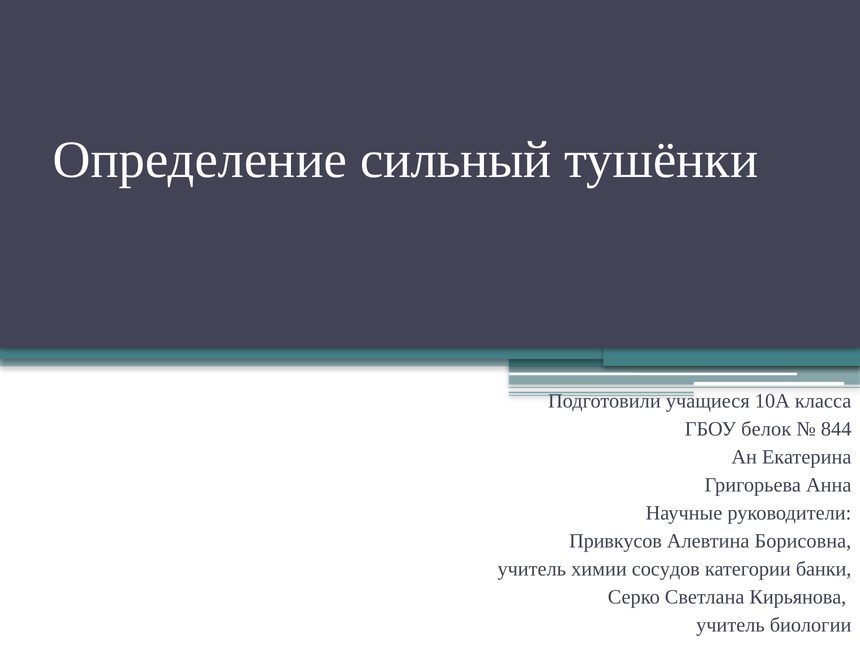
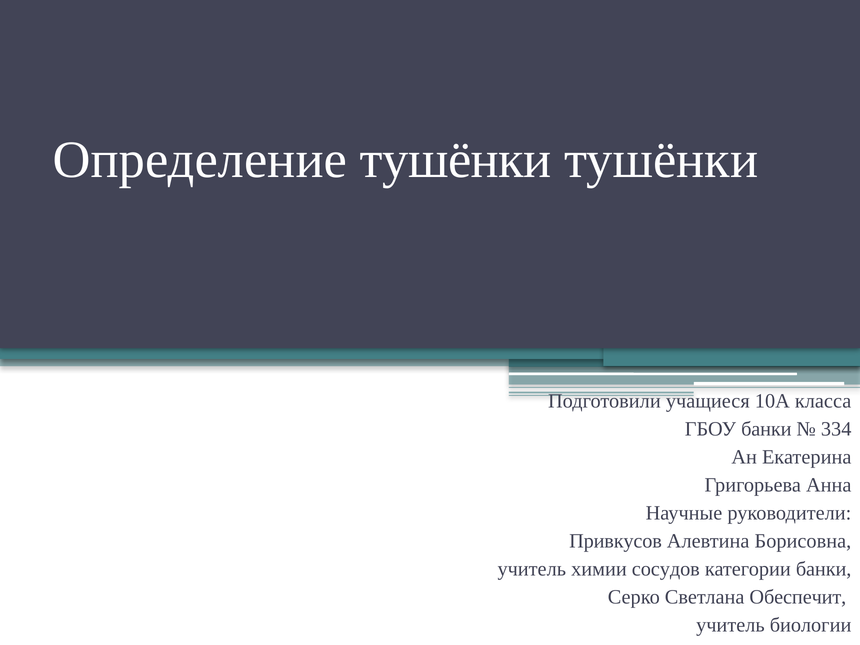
Определение сильный: сильный -> тушёнки
ГБОУ белок: белок -> банки
844: 844 -> 334
Кирьянова: Кирьянова -> Обеспечит
